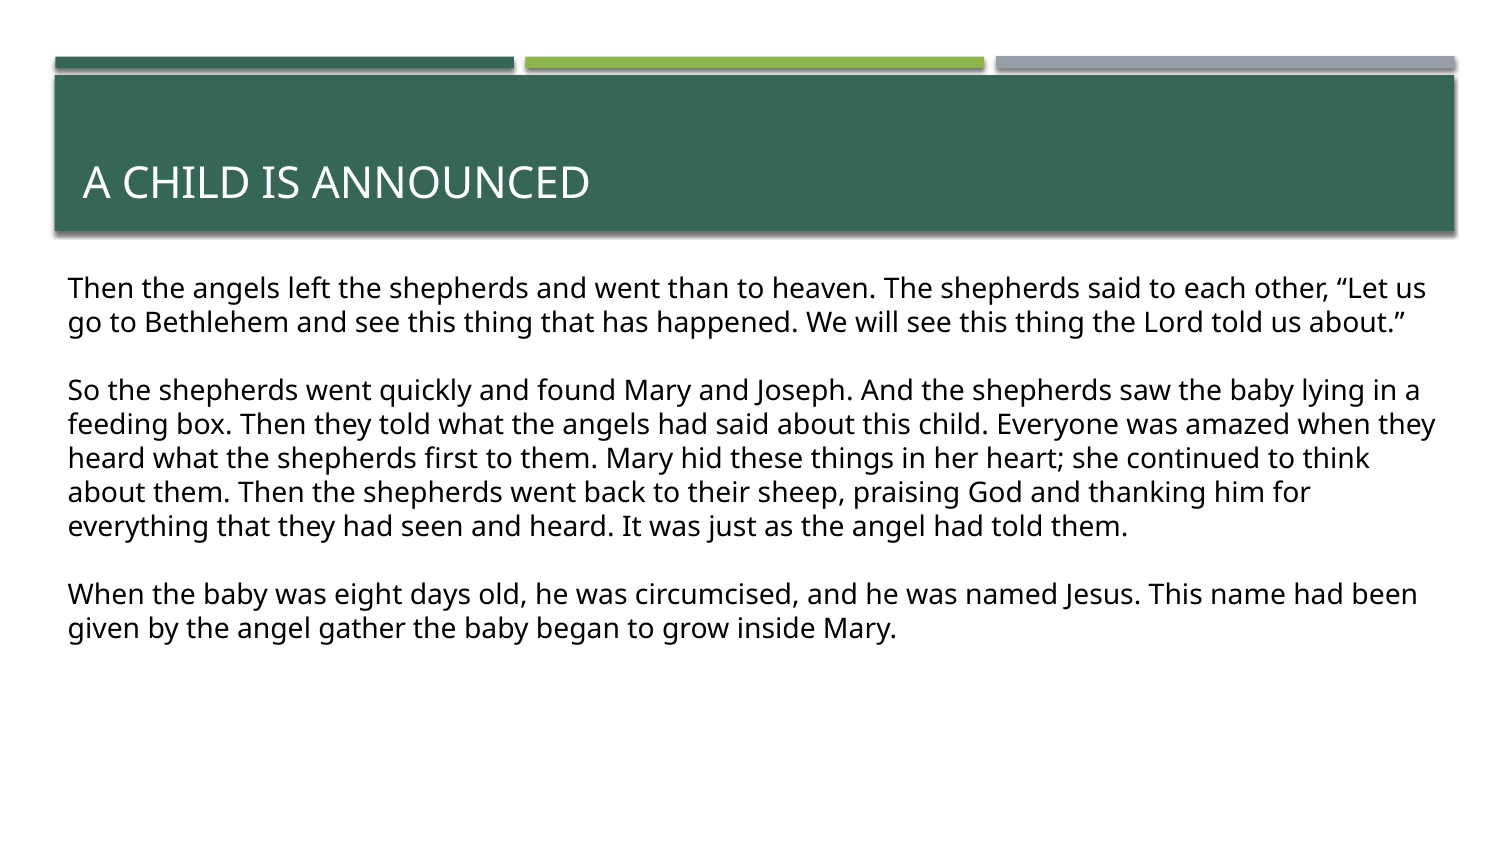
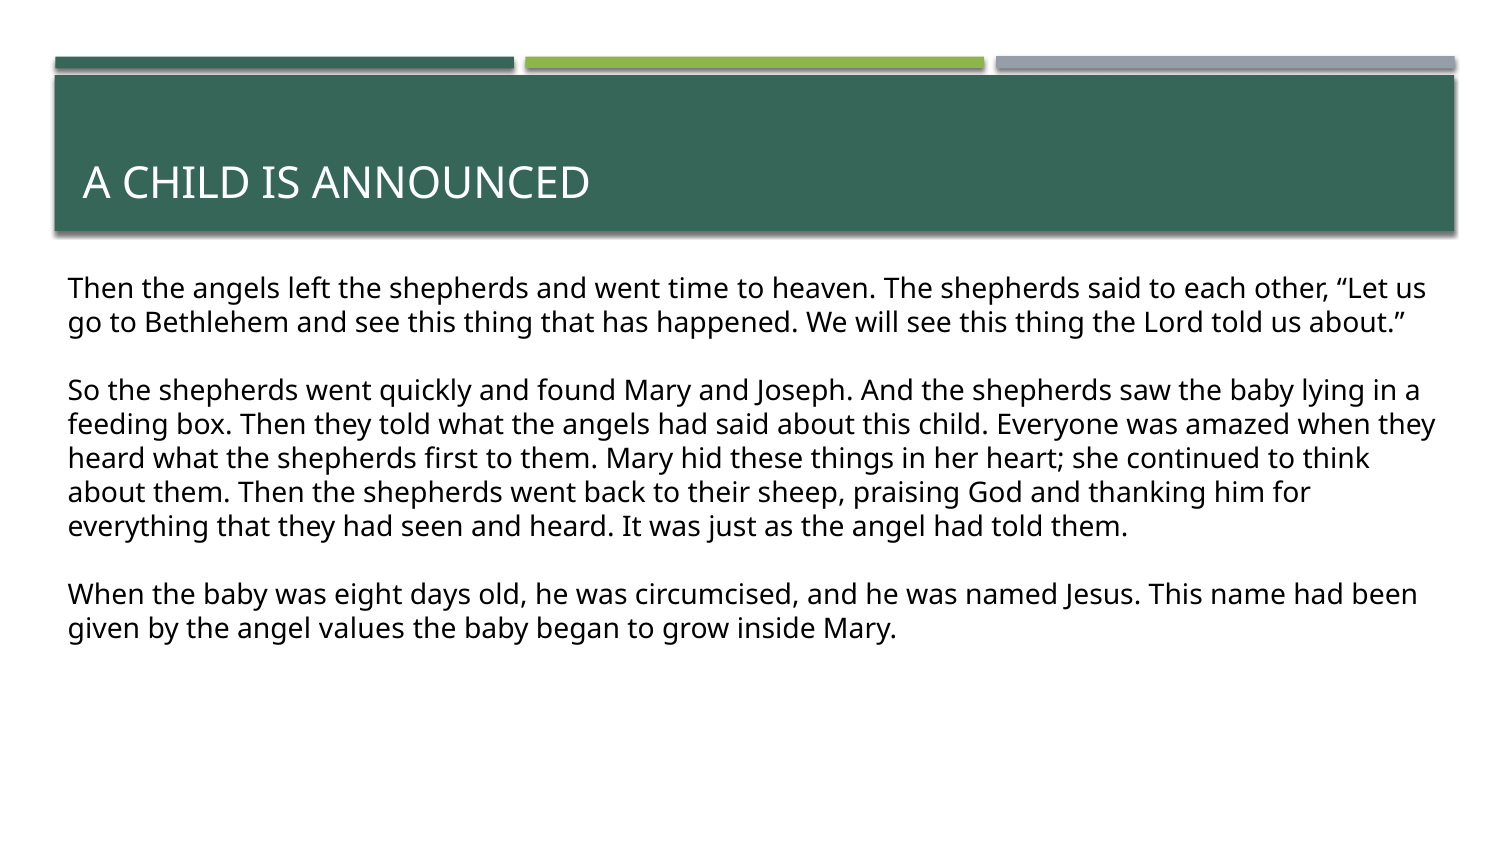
than: than -> time
gather: gather -> values
